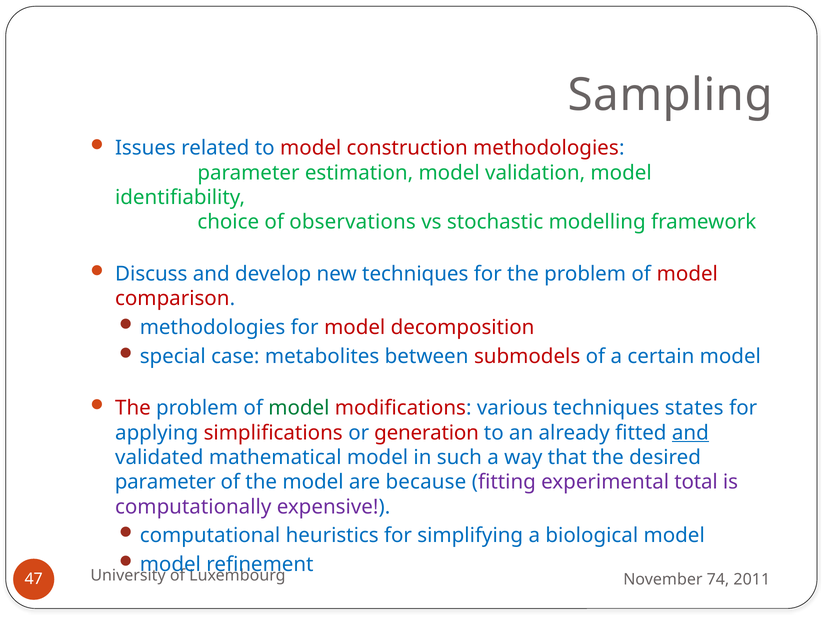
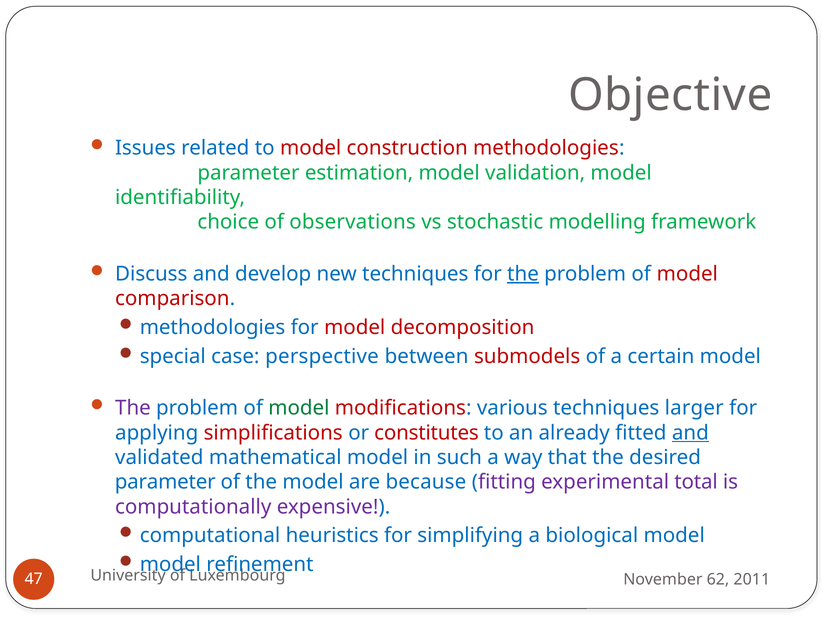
Sampling: Sampling -> Objective
the at (523, 274) underline: none -> present
metabolites: metabolites -> perspective
The at (133, 408) colour: red -> purple
states: states -> larger
generation: generation -> constitutes
74: 74 -> 62
